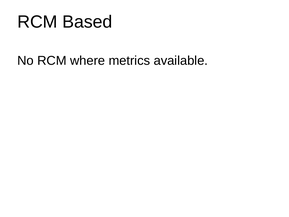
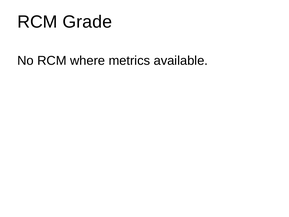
Based: Based -> Grade
